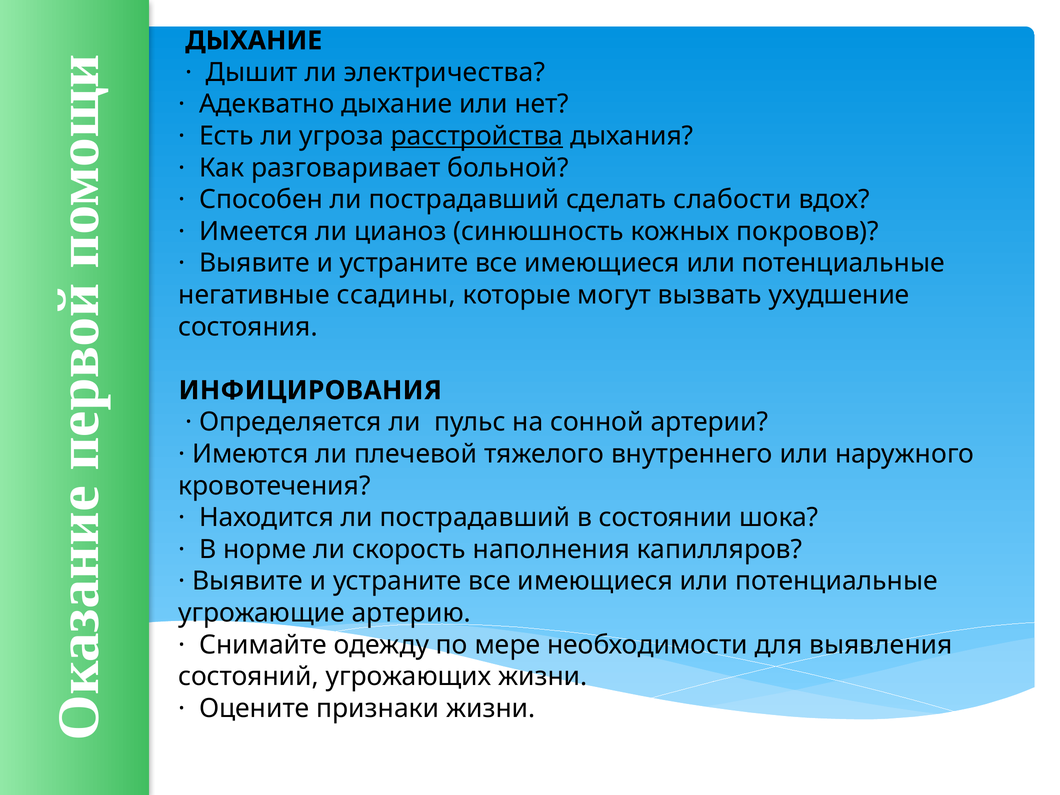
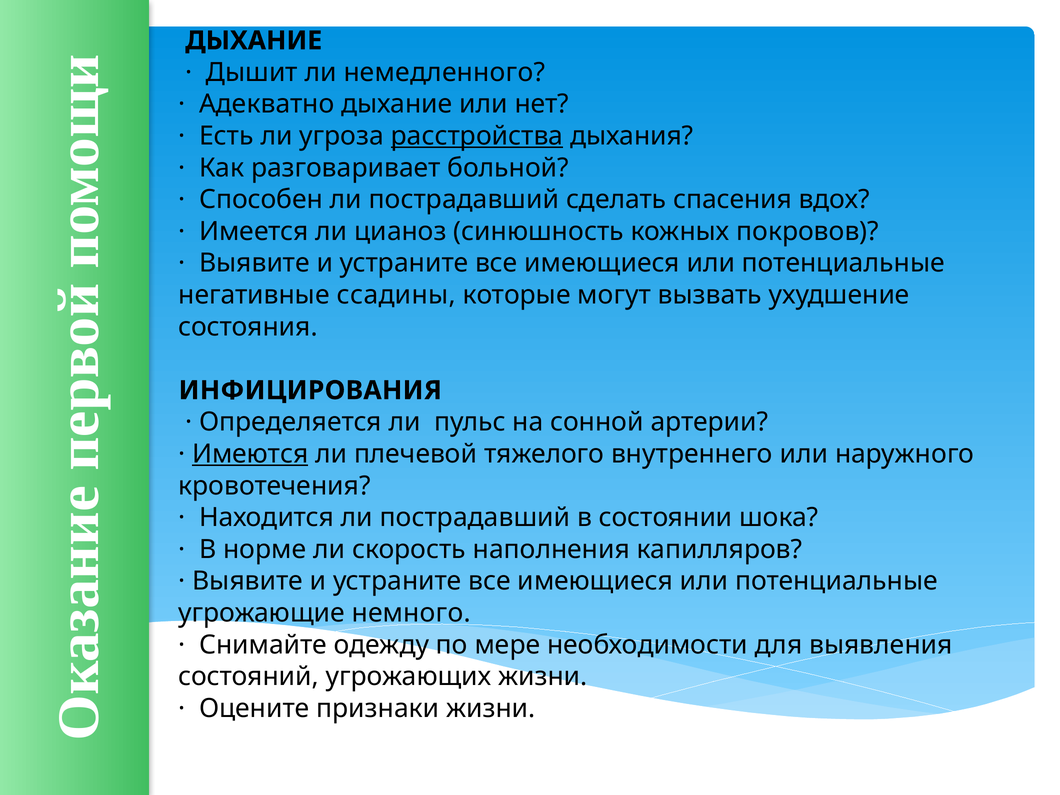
электричества: электричества -> немедленного
слабости: слабости -> спасения
Имеются underline: none -> present
артерию: артерию -> немного
